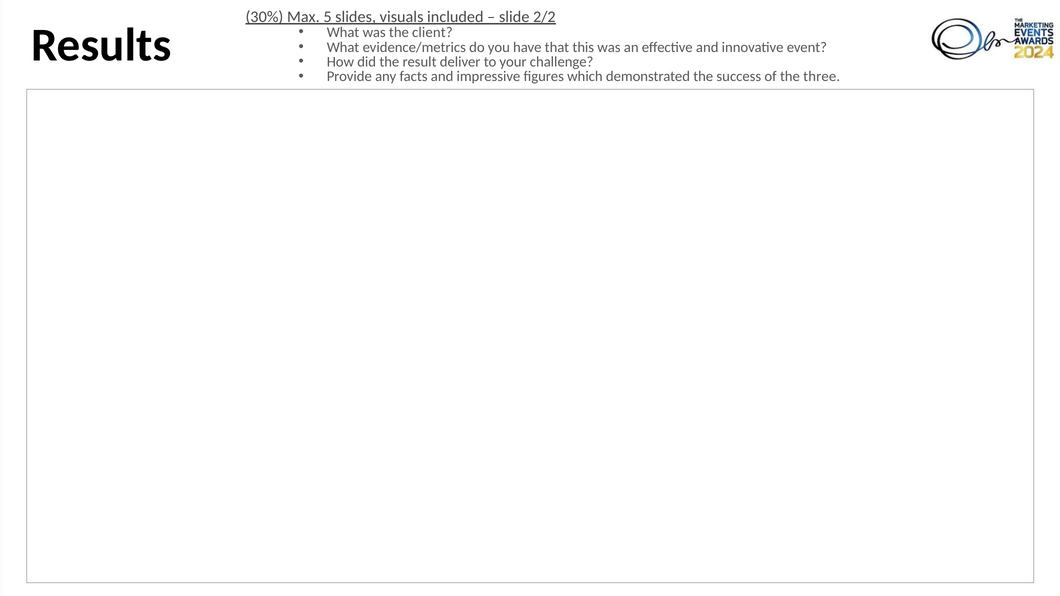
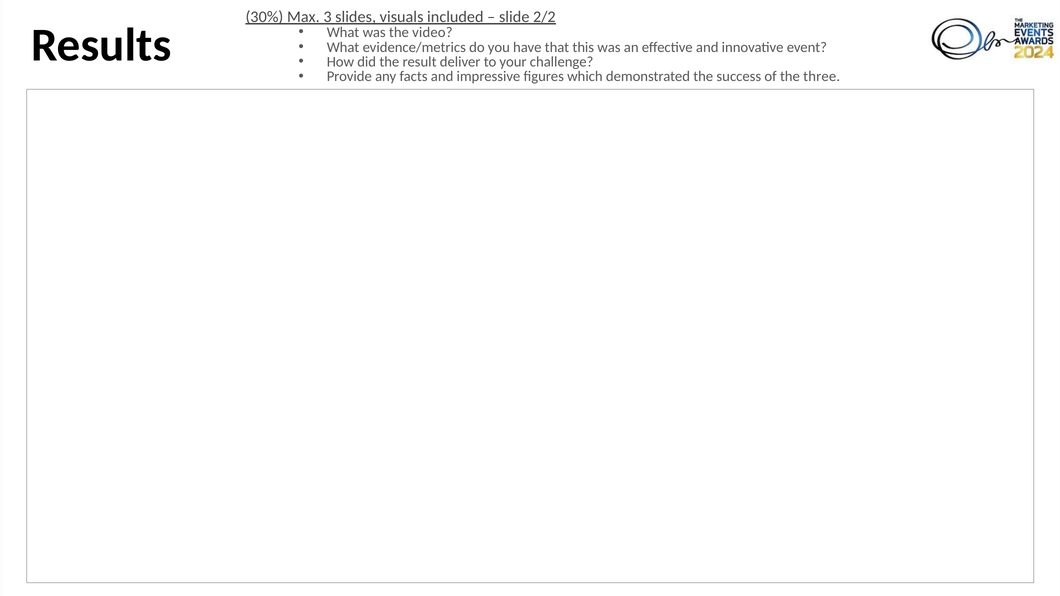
5: 5 -> 3
client: client -> video
